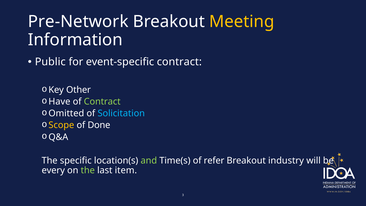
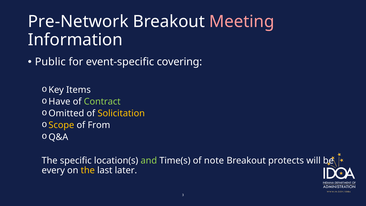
Meeting colour: yellow -> pink
event-specific contract: contract -> covering
Other: Other -> Items
Solicitation colour: light blue -> yellow
Done: Done -> From
refer: refer -> note
industry: industry -> protects
the at (88, 170) colour: light green -> yellow
item: item -> later
